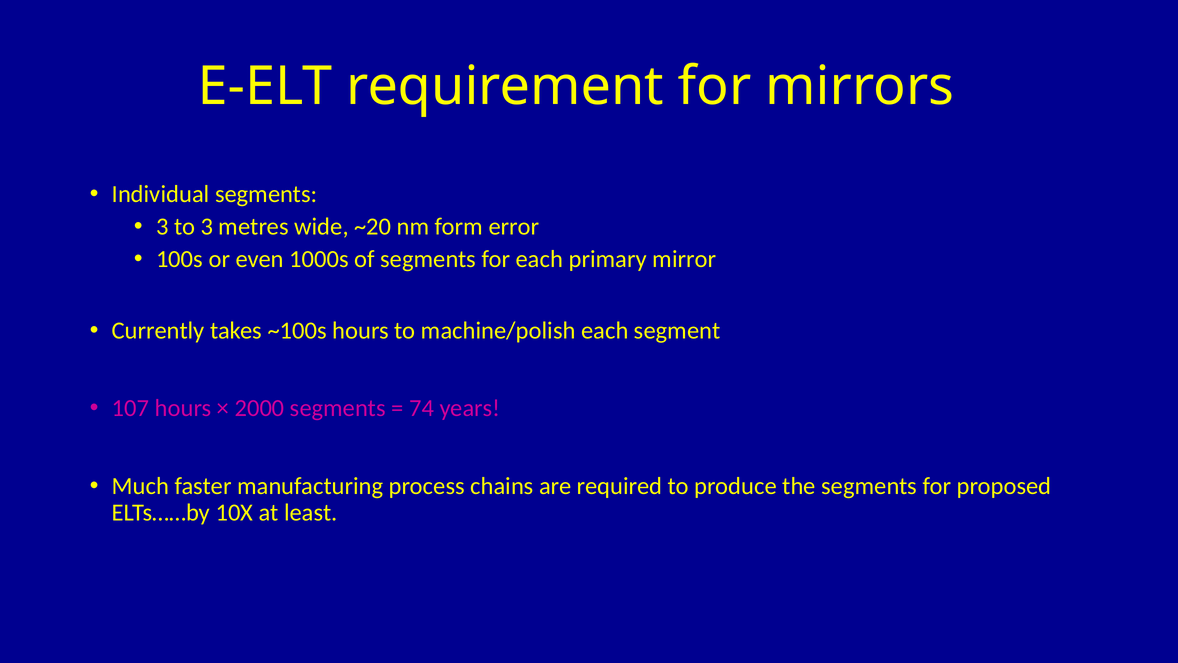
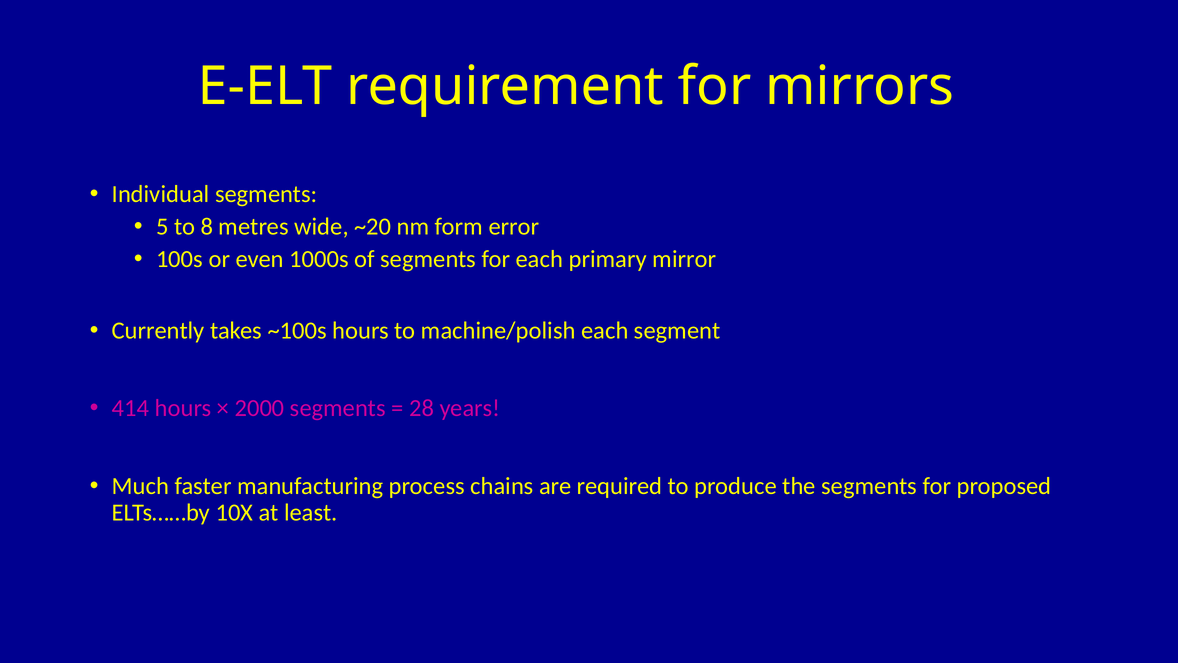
3 at (162, 227): 3 -> 5
to 3: 3 -> 8
107: 107 -> 414
74: 74 -> 28
